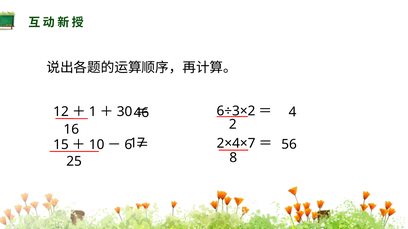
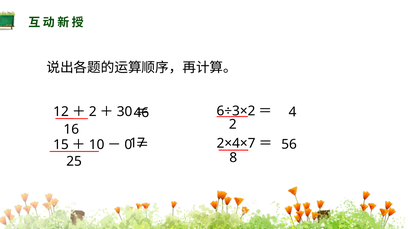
1 at (93, 112): 1 -> 2
6: 6 -> 0
